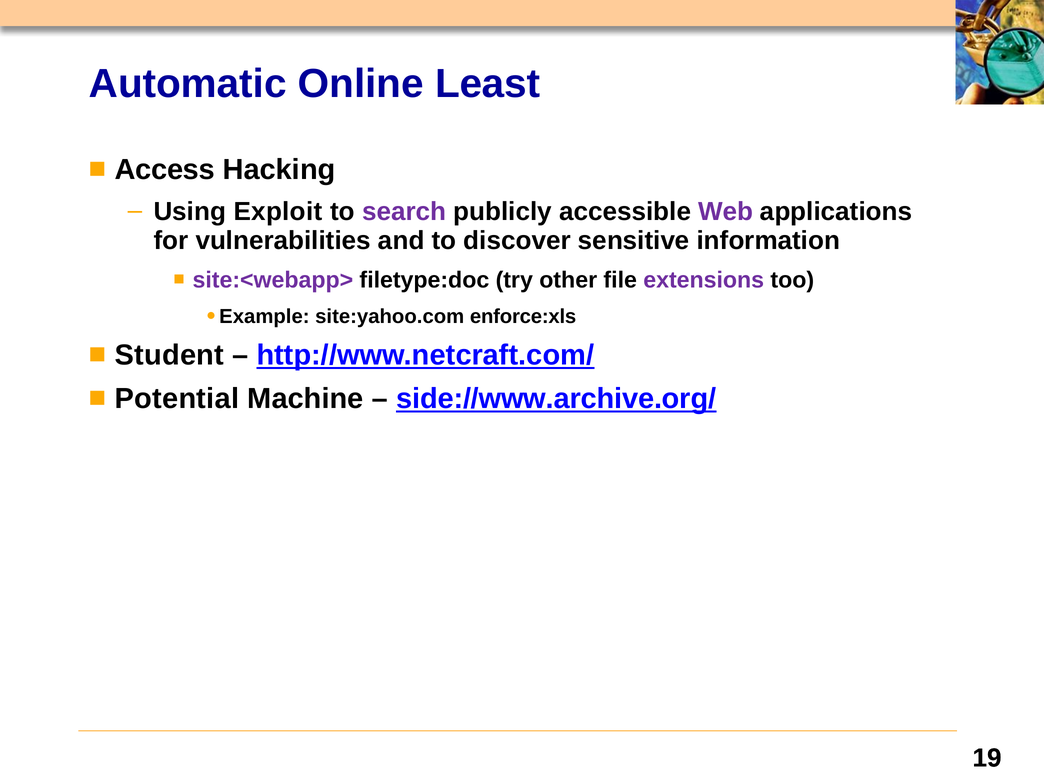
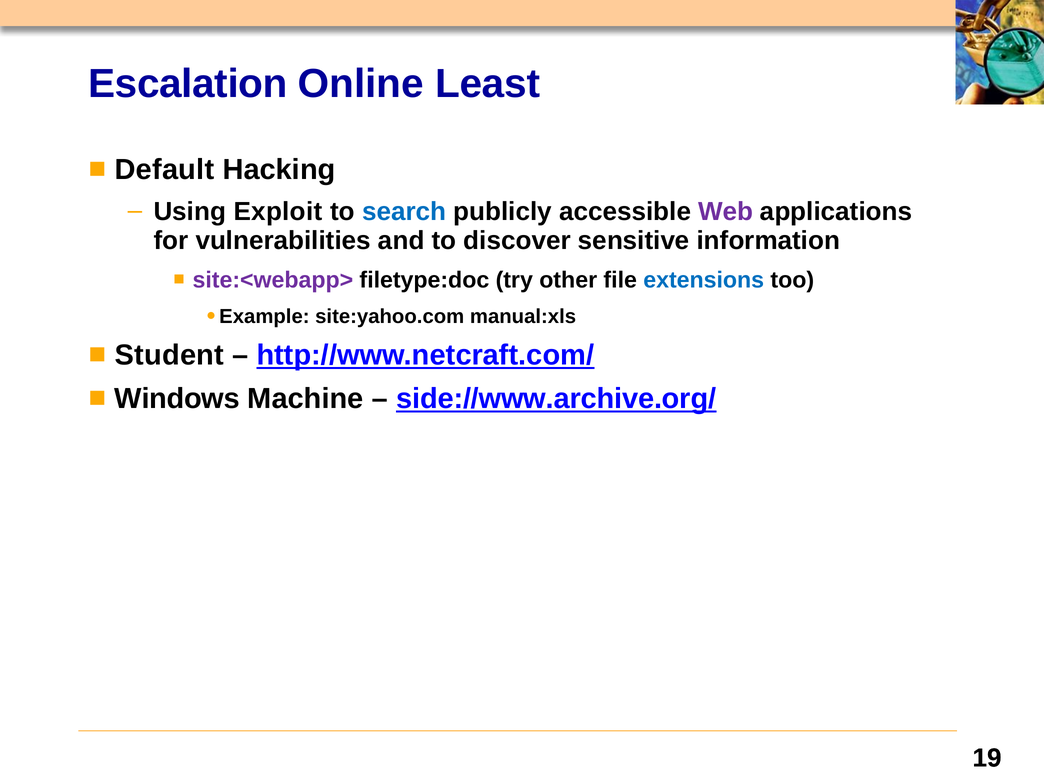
Automatic: Automatic -> Escalation
Access: Access -> Default
search colour: purple -> blue
extensions colour: purple -> blue
enforce:xls: enforce:xls -> manual:xls
Potential: Potential -> Windows
